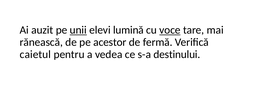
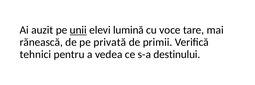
voce underline: present -> none
acestor: acestor -> privată
fermă: fermă -> primii
caietul: caietul -> tehnici
